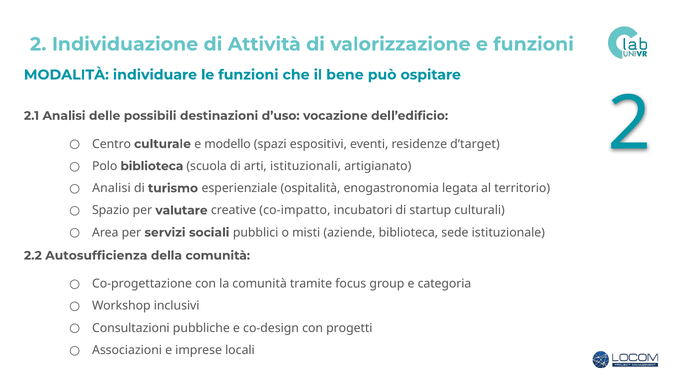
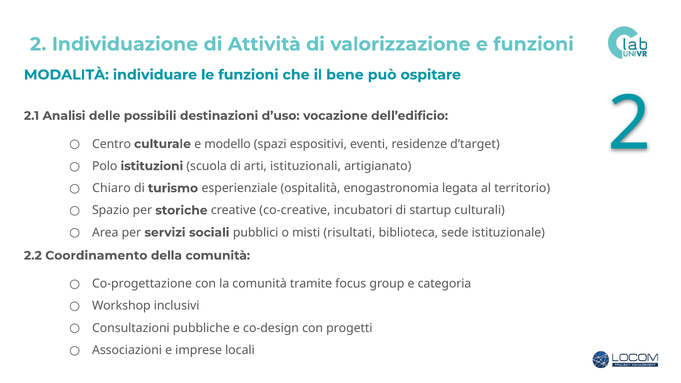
Polo biblioteca: biblioteca -> istituzioni
Analisi at (111, 188): Analisi -> Chiaro
valutare: valutare -> storiche
co-impatto: co-impatto -> co-creative
aziende: aziende -> risultati
Autosufficienza: Autosufficienza -> Coordinamento
